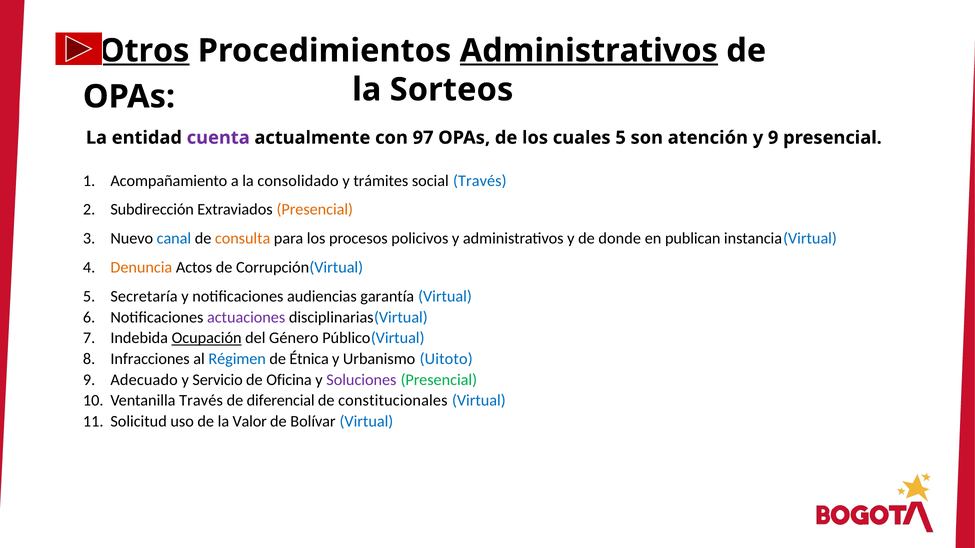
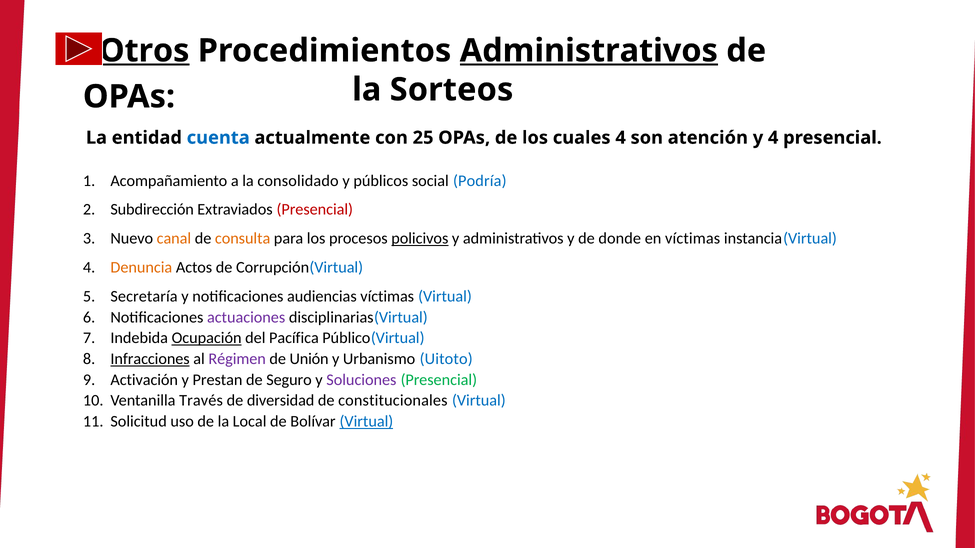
cuenta colour: purple -> blue
97: 97 -> 25
cuales 5: 5 -> 4
y 9: 9 -> 4
trámites: trámites -> públicos
social Través: Través -> Podría
Presencial at (315, 210) colour: orange -> red
canal colour: blue -> orange
policivos underline: none -> present
en publican: publican -> víctimas
audiencias garantía: garantía -> víctimas
Género: Género -> Pacífica
Infracciones underline: none -> present
Régimen colour: blue -> purple
Étnica: Étnica -> Unión
Adecuado: Adecuado -> Activación
Servicio: Servicio -> Prestan
Oficina: Oficina -> Seguro
diferencial: diferencial -> diversidad
Valor: Valor -> Local
Virtual at (366, 422) underline: none -> present
